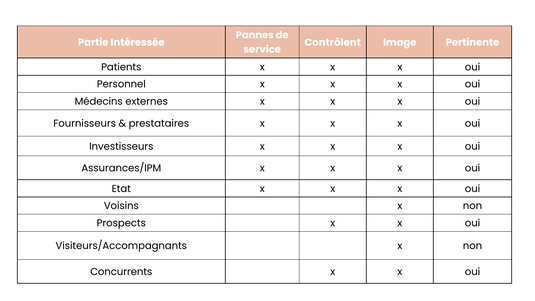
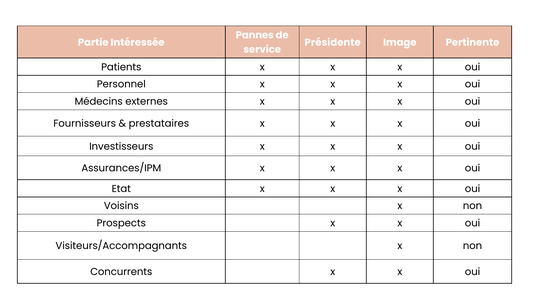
Contrôlent: Contrôlent -> Présidente
